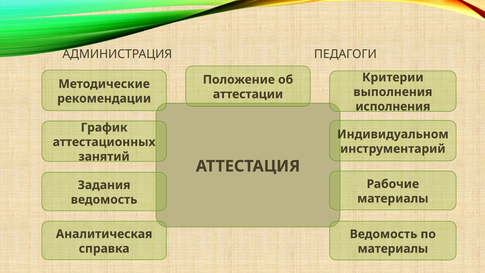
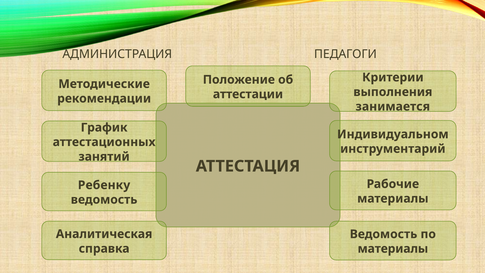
исполнения: исполнения -> занимается
Задания: Задания -> Ребенку
